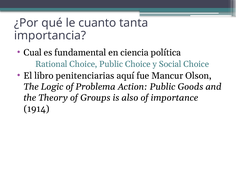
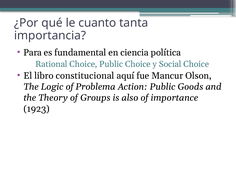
Cual: Cual -> Para
penitenciarias: penitenciarias -> constitucional
1914: 1914 -> 1923
